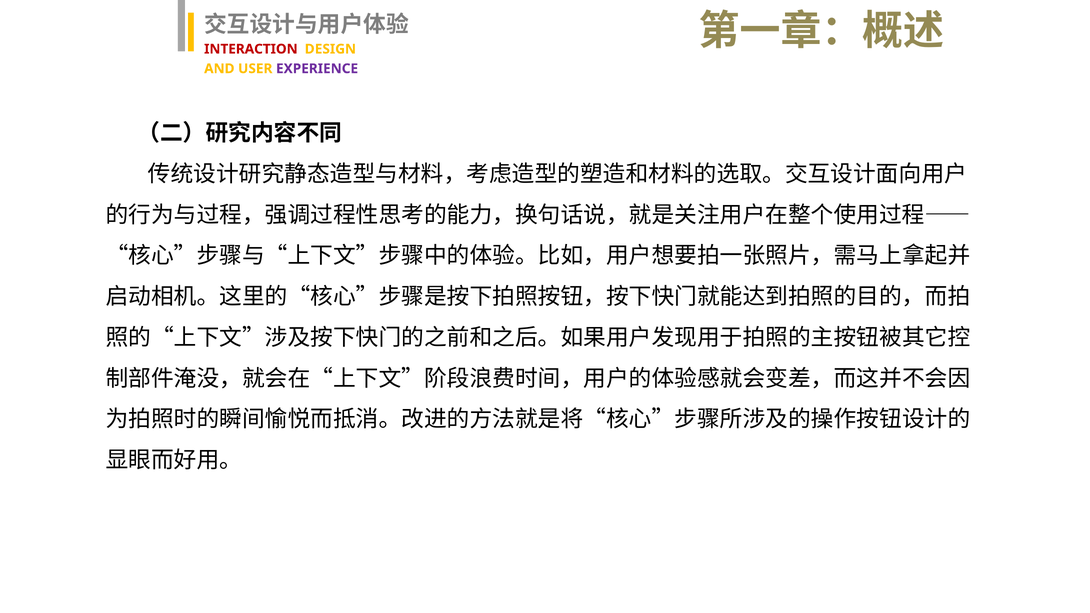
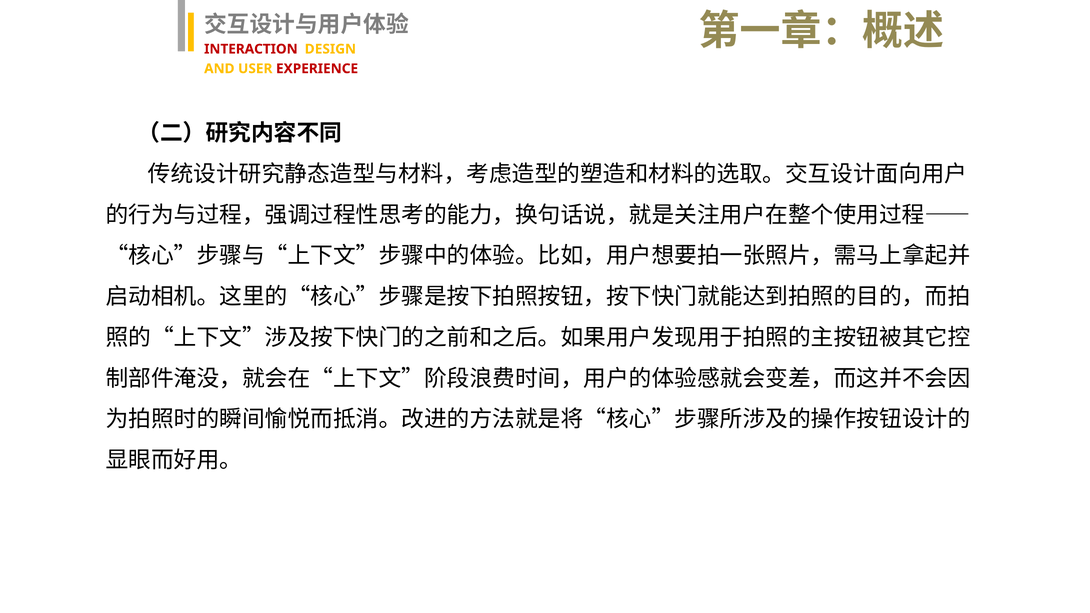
EXPERIENCE colour: purple -> red
